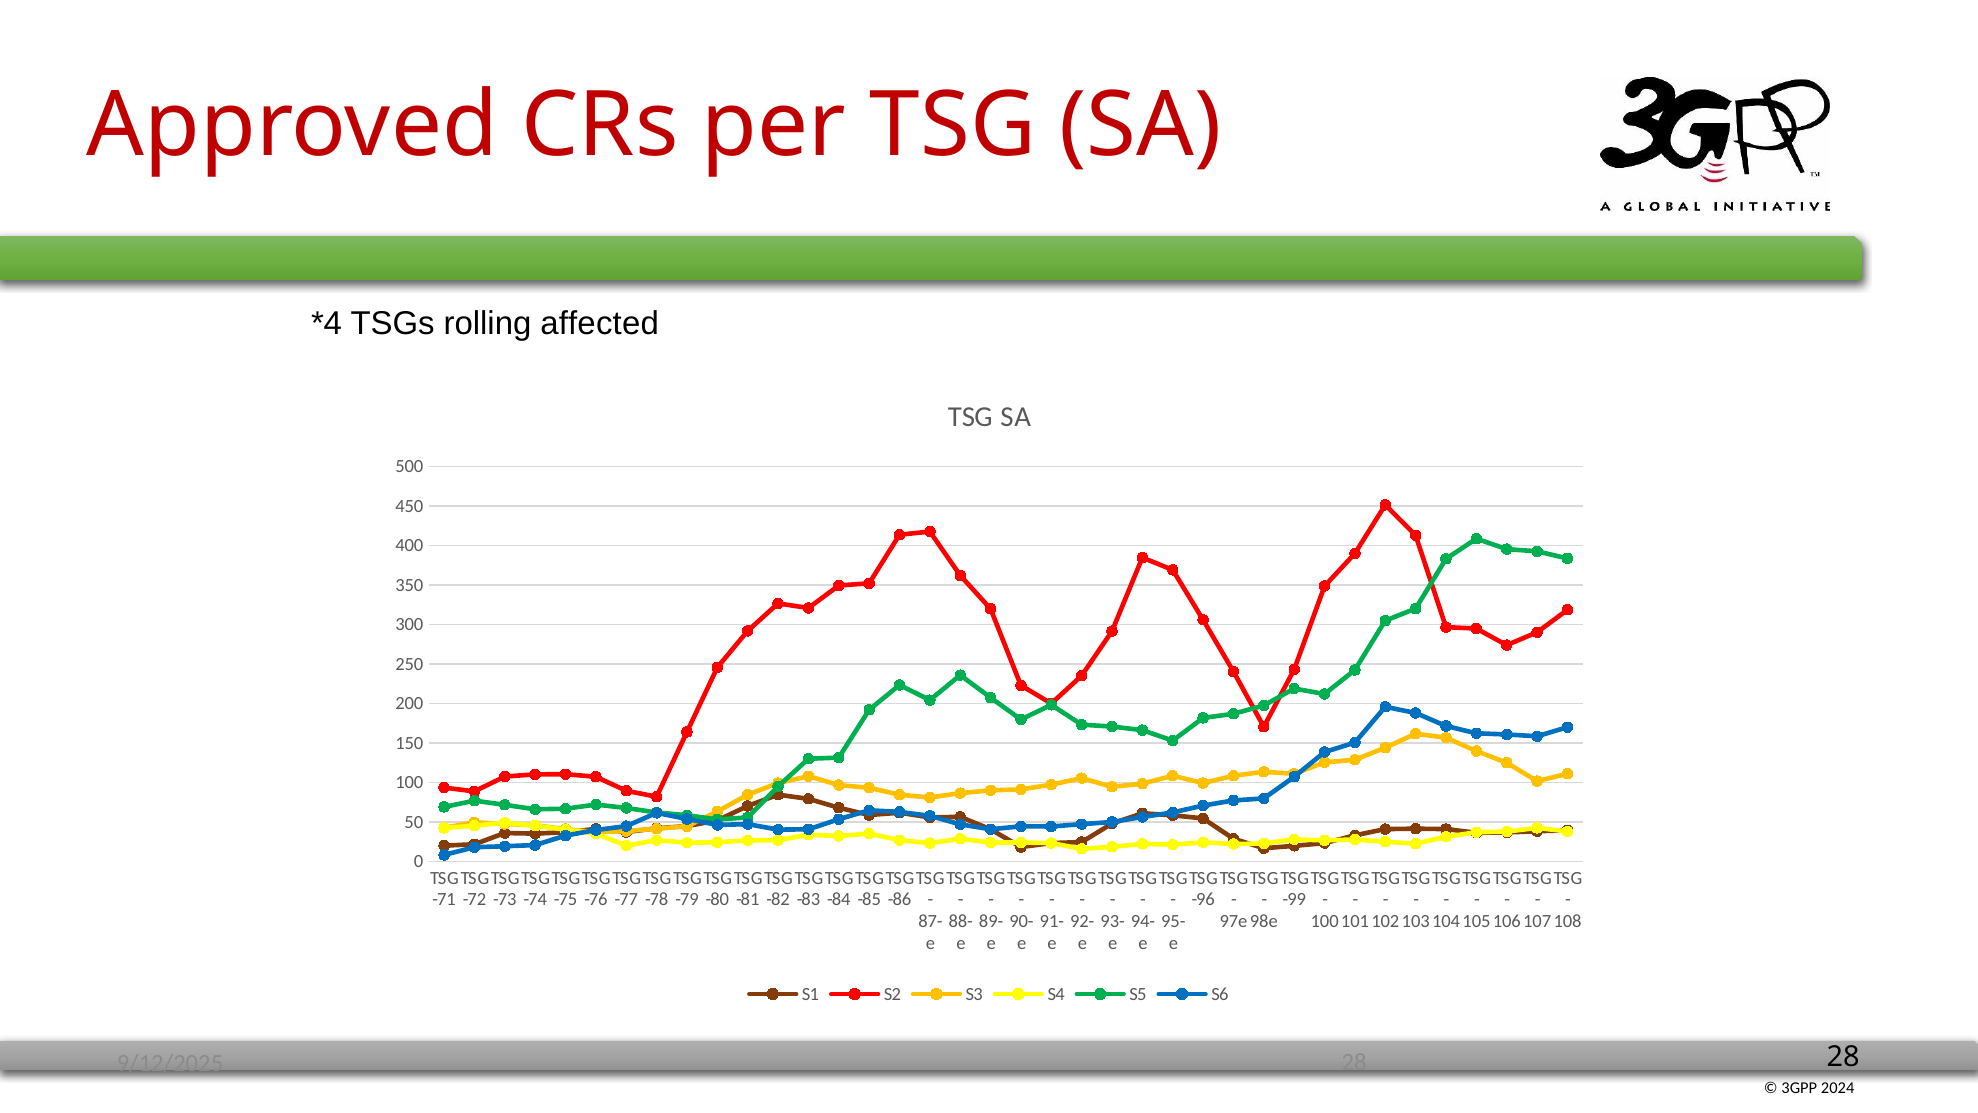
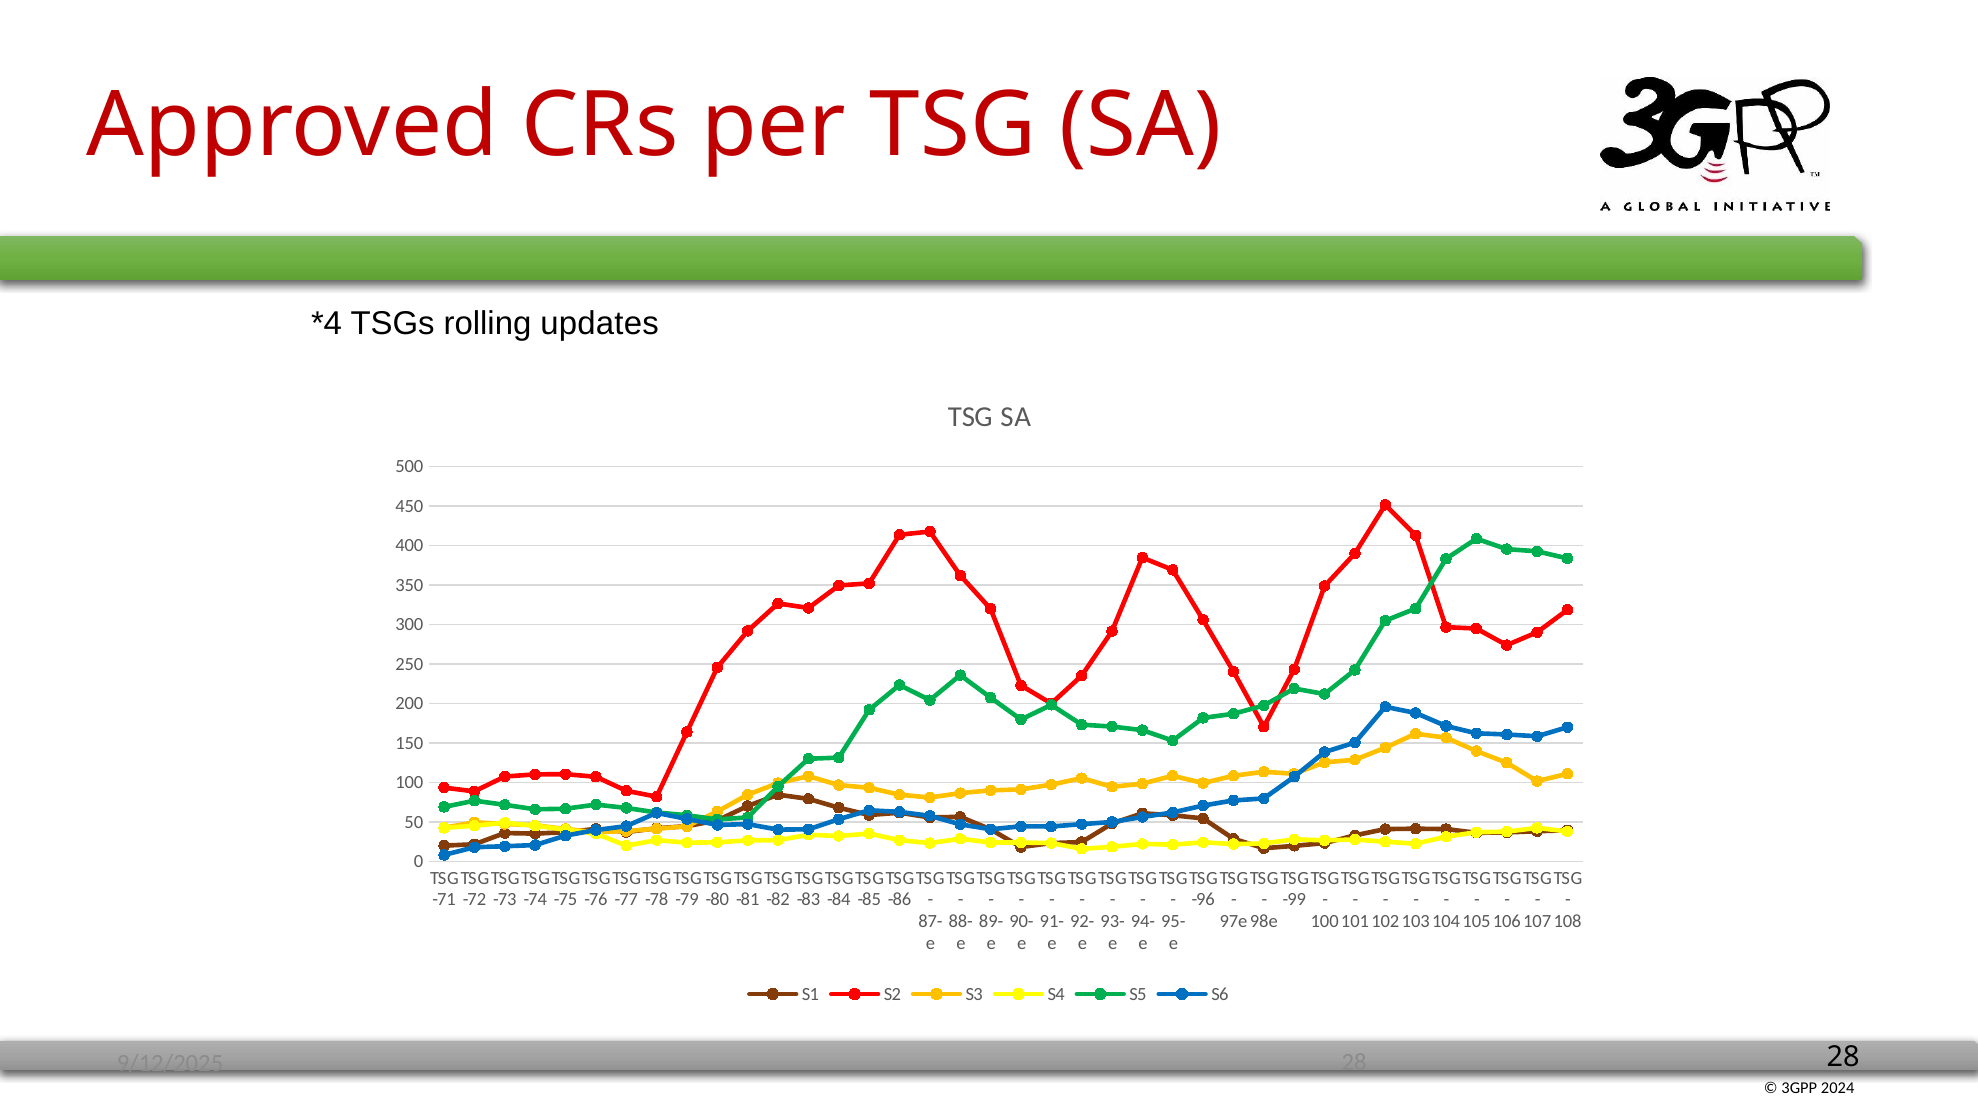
affected: affected -> updates
